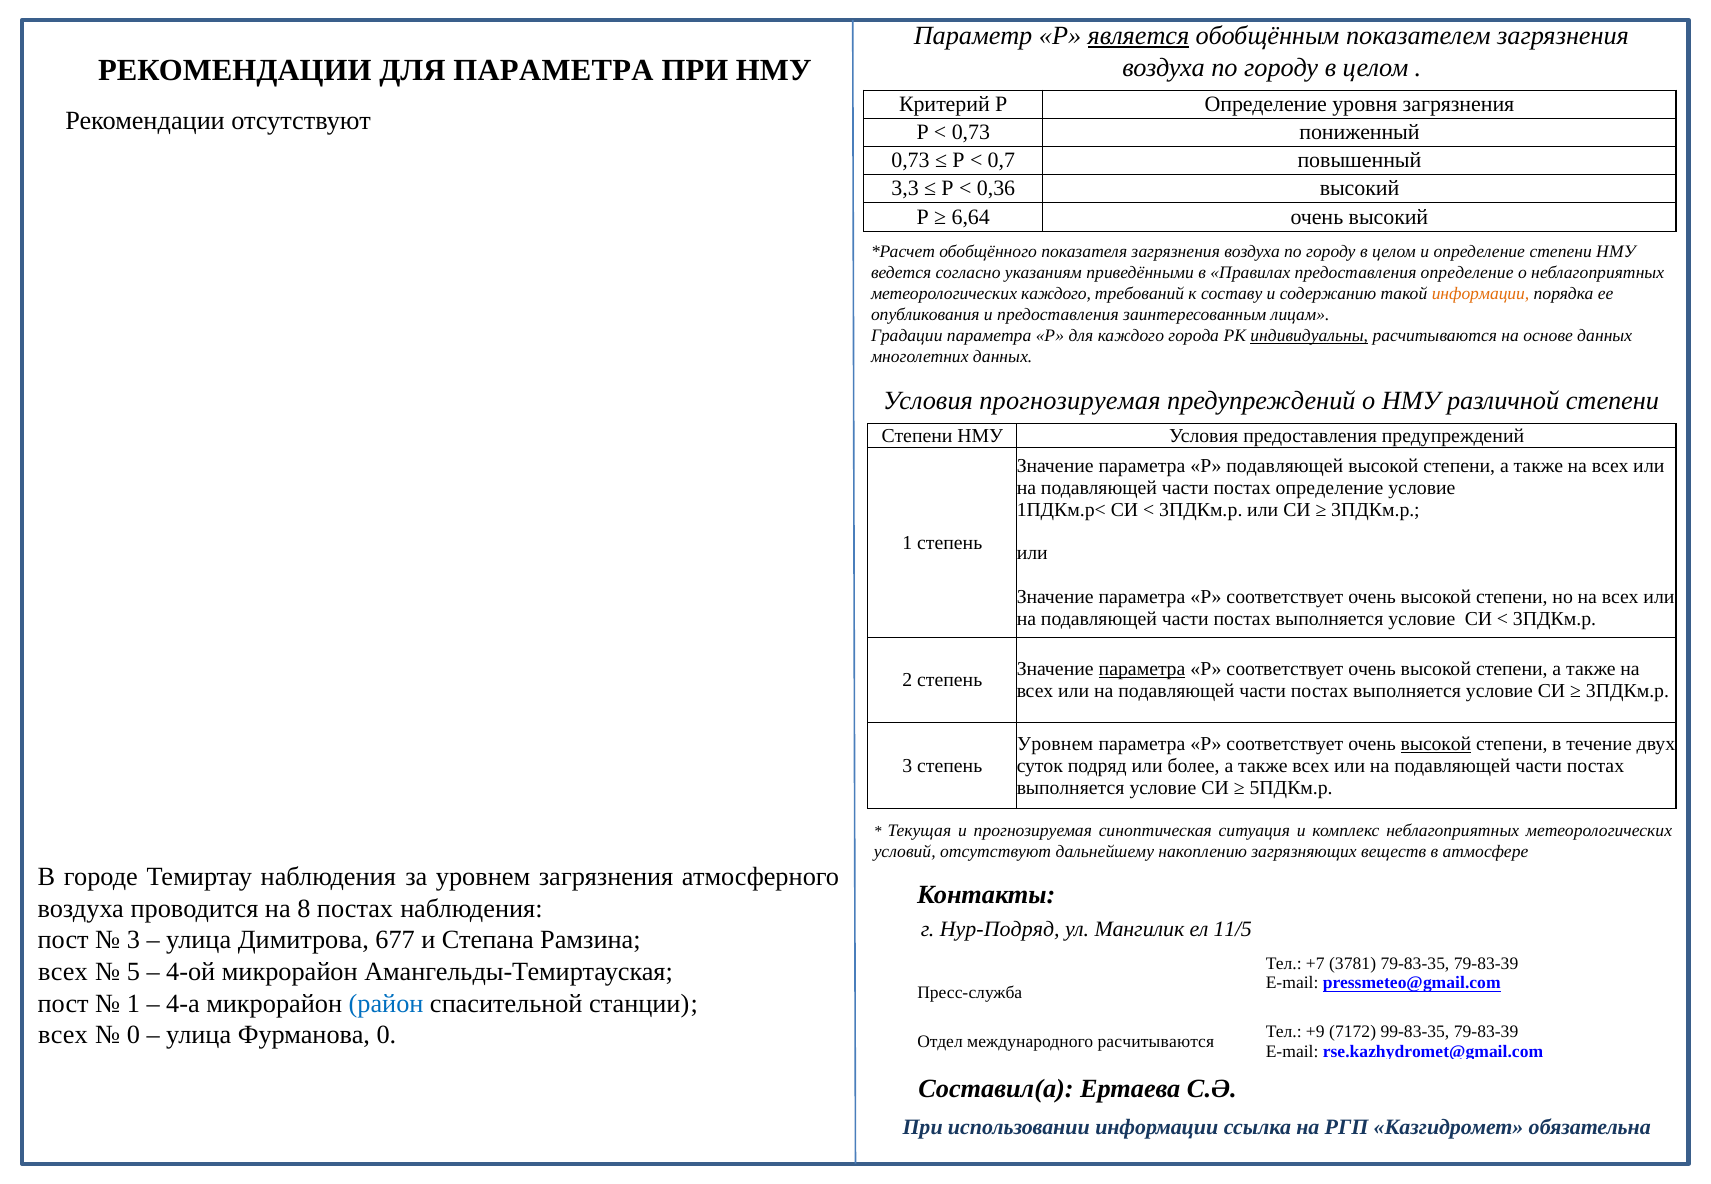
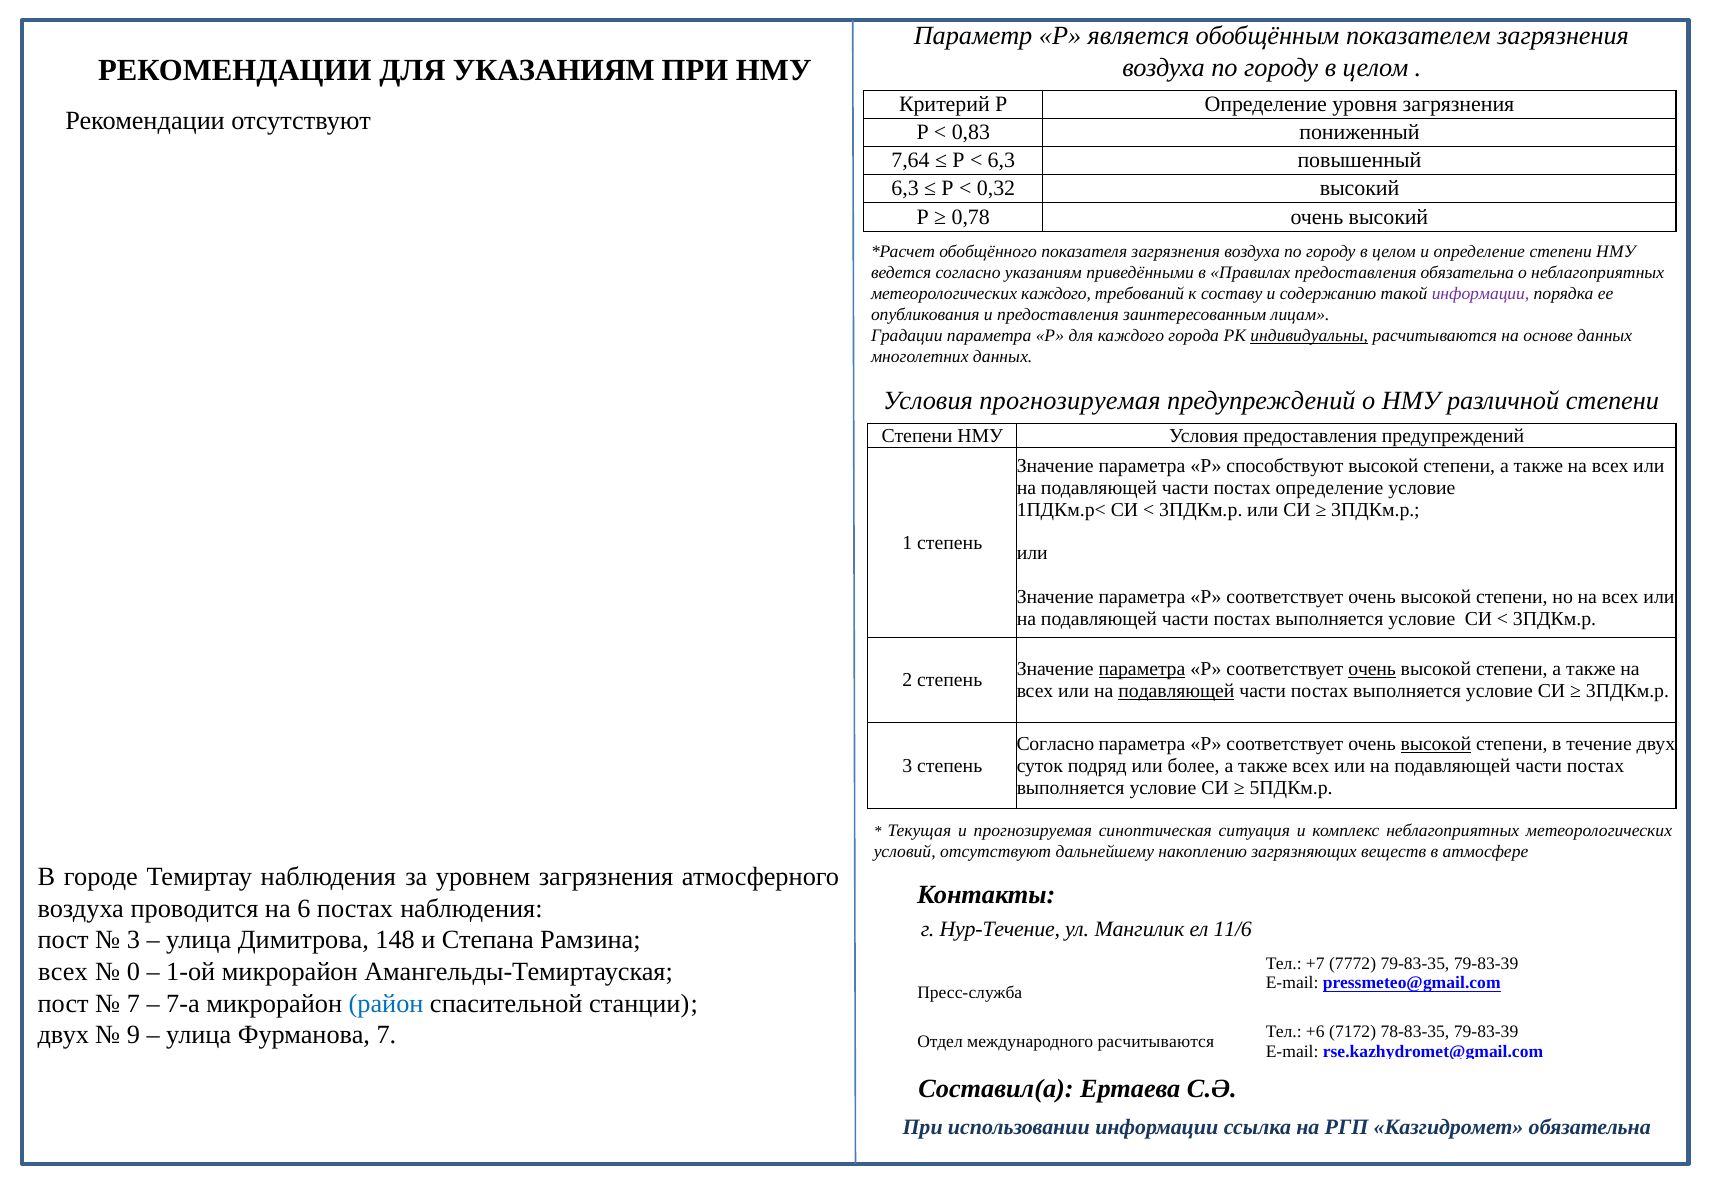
является underline: present -> none
ДЛЯ ПАРАМЕТРА: ПАРАМЕТРА -> УКАЗАНИЯМ
0,73 at (971, 132): 0,73 -> 0,83
0,73 at (910, 161): 0,73 -> 7,64
0,7 at (1001, 161): 0,7 -> 6,3
3,3 at (905, 189): 3,3 -> 6,3
0,36: 0,36 -> 0,32
6,64: 6,64 -> 0,78
предоставления определение: определение -> обязательна
информации at (1481, 294) colour: orange -> purple
Р подавляющей: подавляющей -> способствуют
очень at (1372, 670) underline: none -> present
подавляющей at (1176, 692) underline: none -> present
Уровнем at (1055, 744): Уровнем -> Согласно
8: 8 -> 6
Нур-Подряд: Нур-Подряд -> Нур-Течение
11/5: 11/5 -> 11/6
677: 677 -> 148
3781: 3781 -> 7772
5: 5 -> 0
4-ой: 4-ой -> 1-ой
1 at (133, 1004): 1 -> 7
4-а: 4-а -> 7-а
всех at (63, 1035): всех -> двух
0 at (133, 1035): 0 -> 9
Фурманова 0: 0 -> 7
+9: +9 -> +6
99-83-35: 99-83-35 -> 78-83-35
